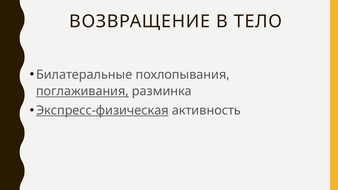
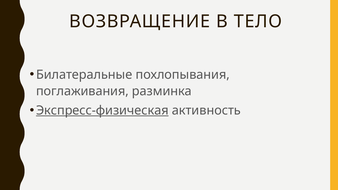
поглаживания underline: present -> none
